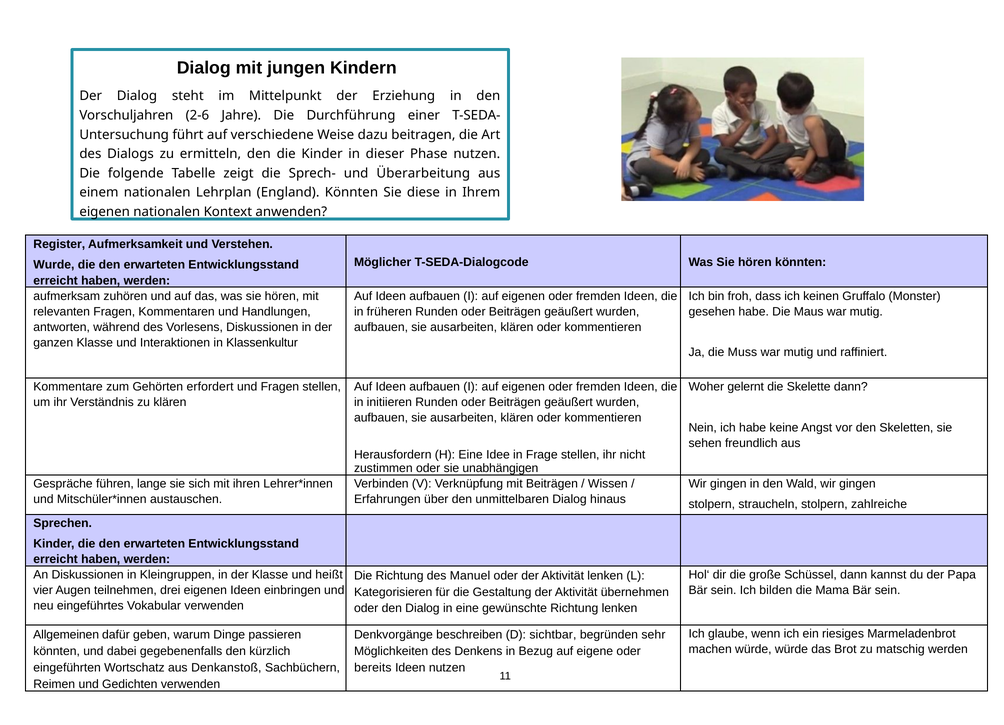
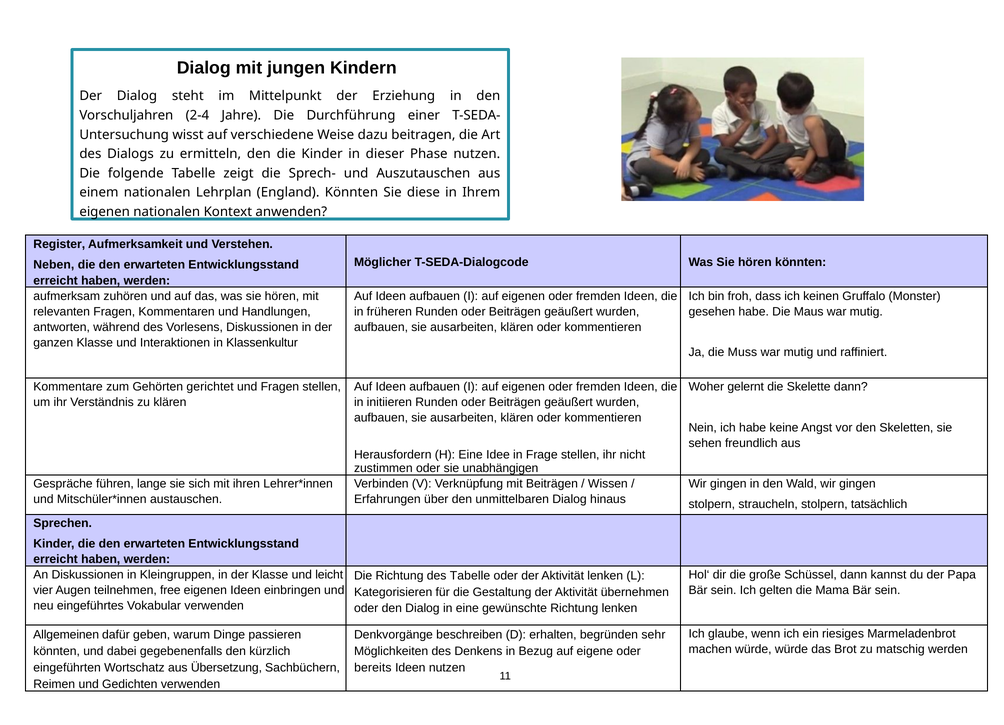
2-6: 2-6 -> 2-4
führt: führt -> wisst
Überarbeitung: Überarbeitung -> Auszutauschen
Wurde: Wurde -> Neben
erfordert: erfordert -> gerichtet
zahlreiche: zahlreiche -> tatsächlich
heißt: heißt -> leicht
des Manuel: Manuel -> Tabelle
drei: drei -> free
bilden: bilden -> gelten
sichtbar: sichtbar -> erhalten
Denkanstoß: Denkanstoß -> Übersetzung
